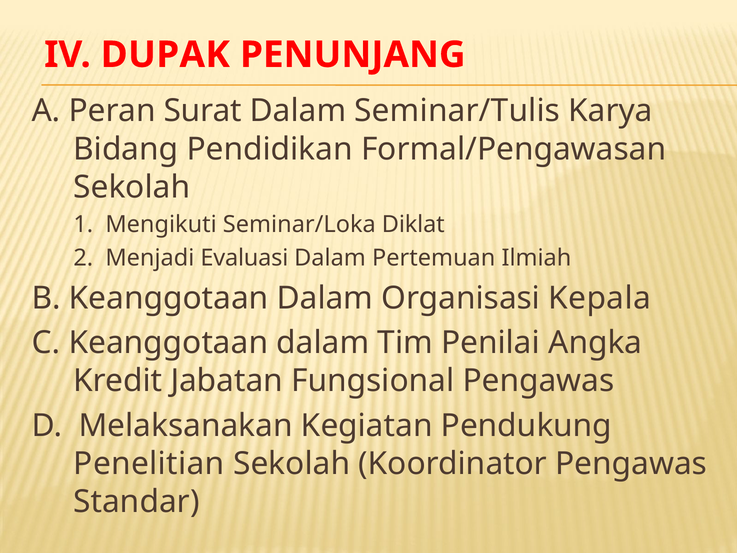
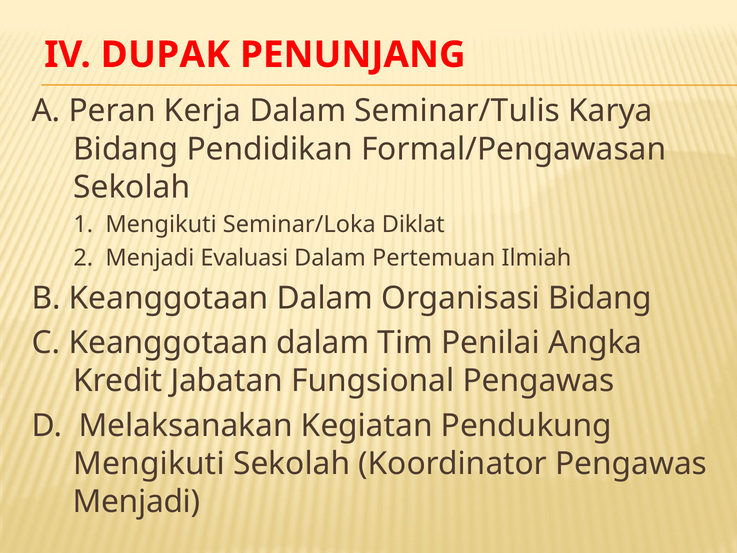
Surat: Surat -> Kerja
Organisasi Kepala: Kepala -> Bidang
Penelitian at (149, 463): Penelitian -> Mengikuti
Standar at (136, 502): Standar -> Menjadi
